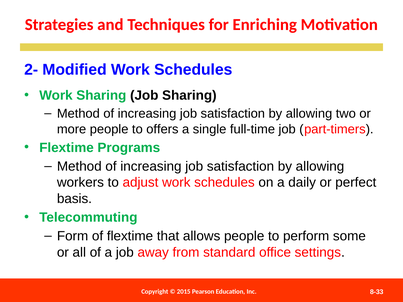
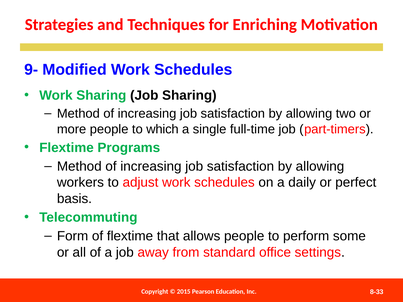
2-: 2- -> 9-
offers: offers -> which
